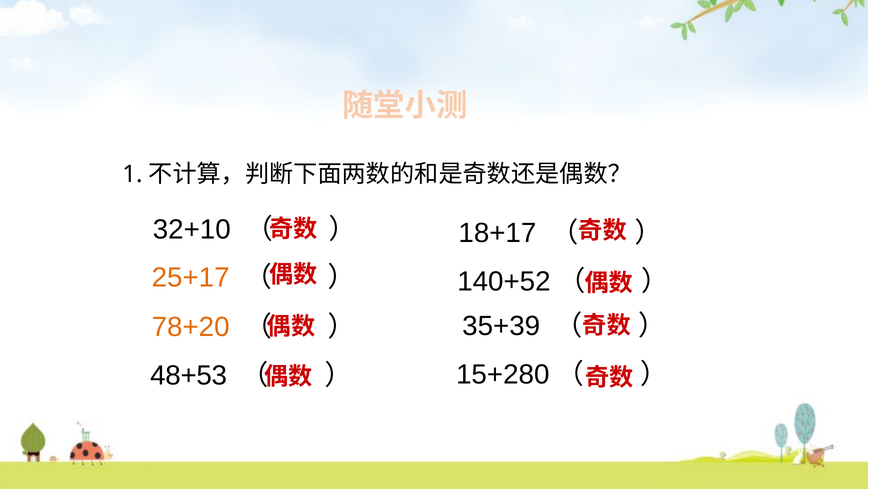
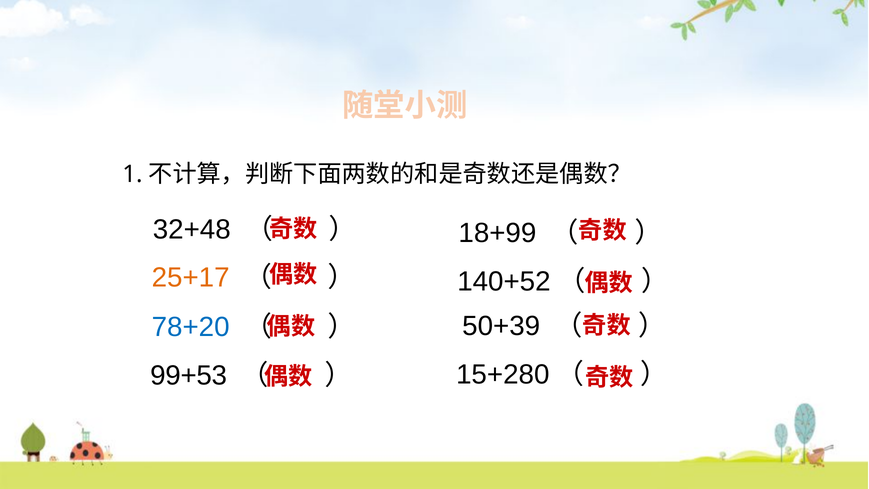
32+10: 32+10 -> 32+48
18+17: 18+17 -> 18+99
78+20 colour: orange -> blue
35+39: 35+39 -> 50+39
48+53: 48+53 -> 99+53
